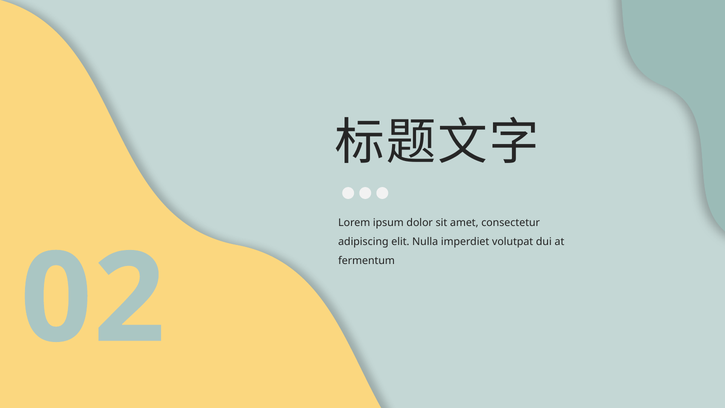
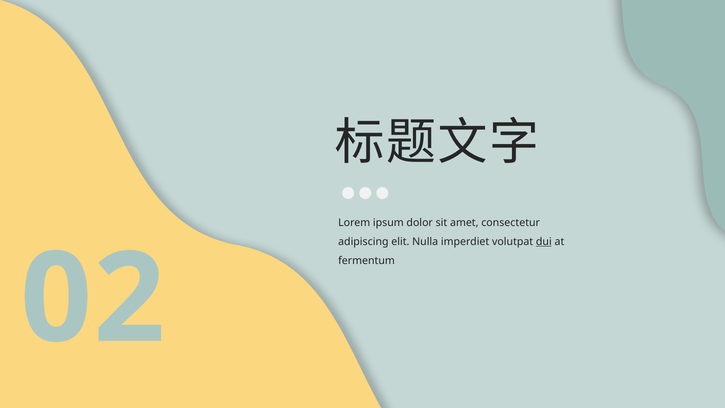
dui underline: none -> present
